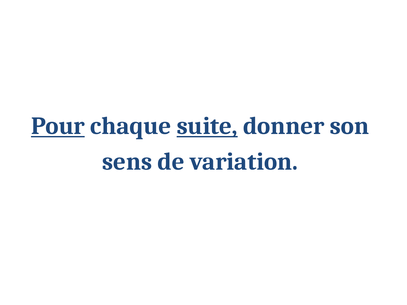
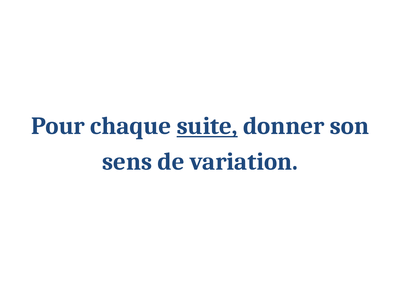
Pour underline: present -> none
